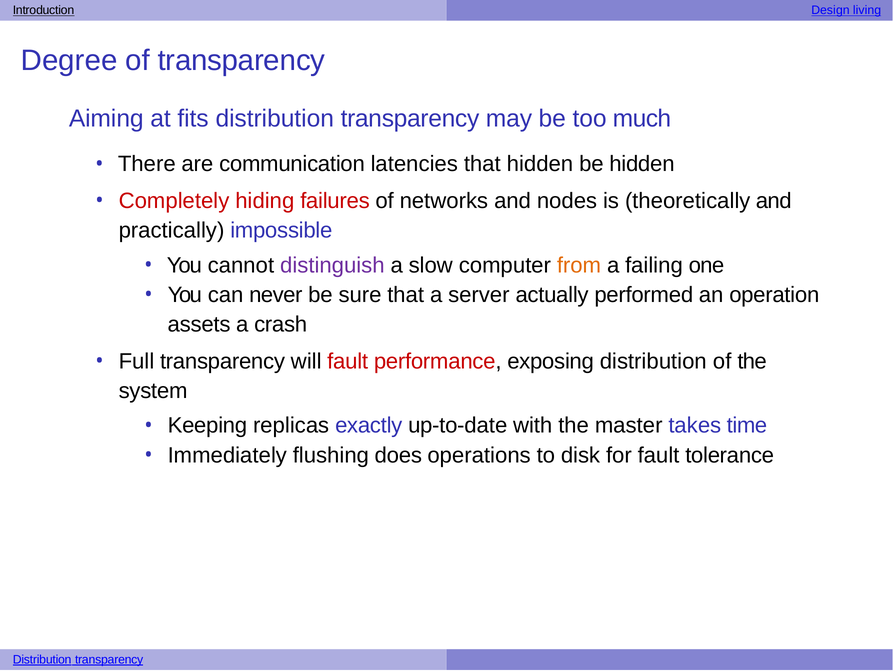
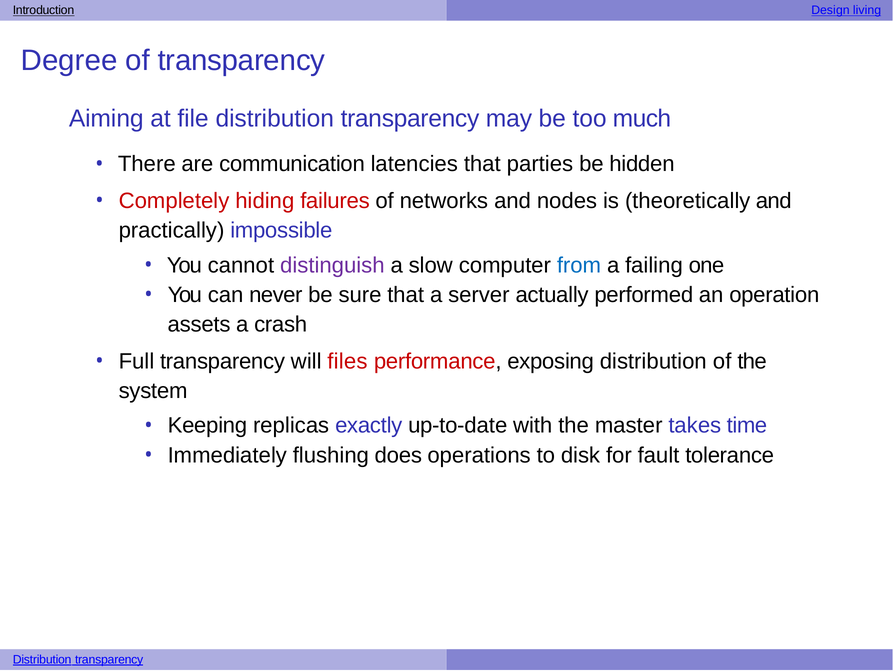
fits: fits -> file
that hidden: hidden -> parties
from colour: orange -> blue
will fault: fault -> files
